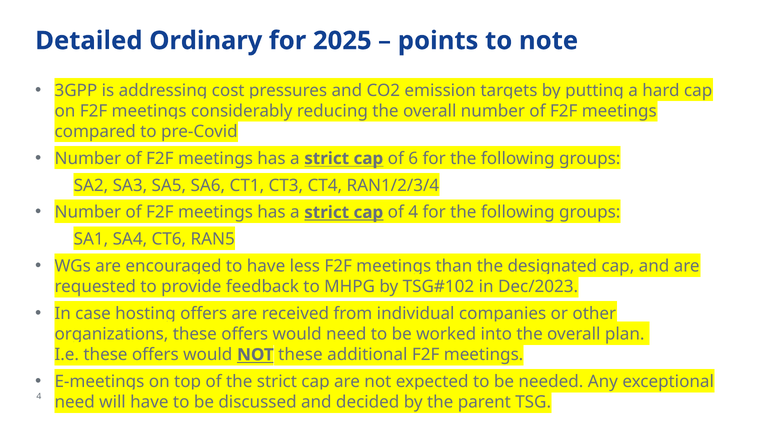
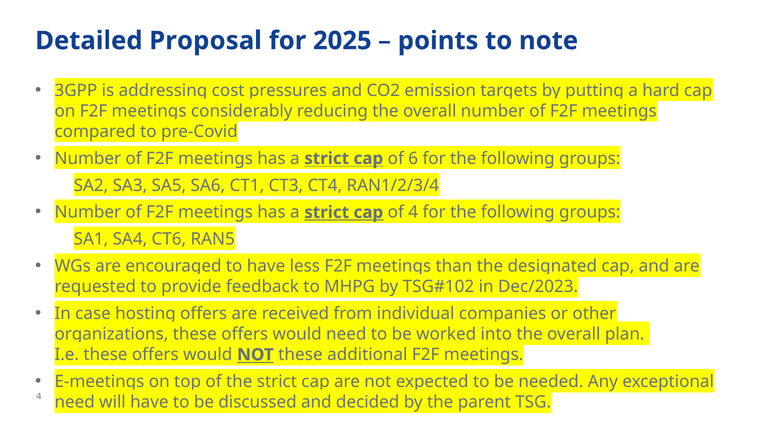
Ordinary: Ordinary -> Proposal
